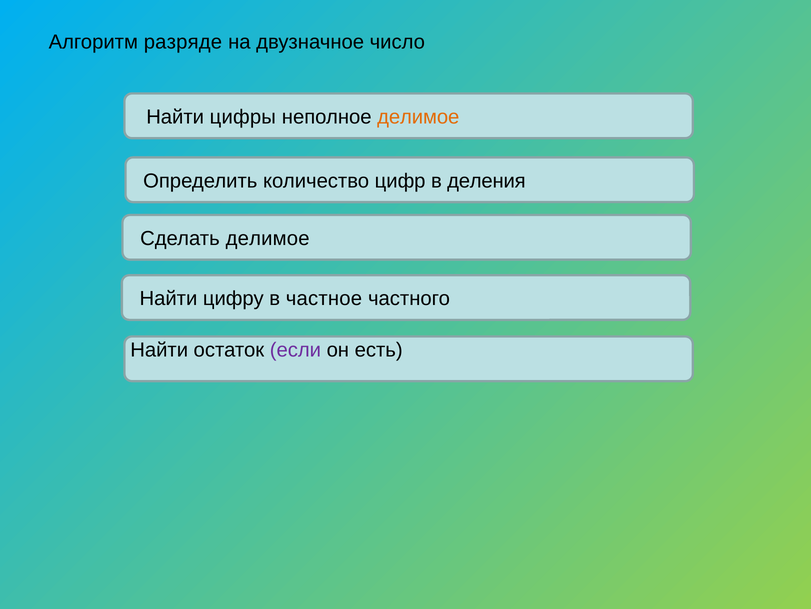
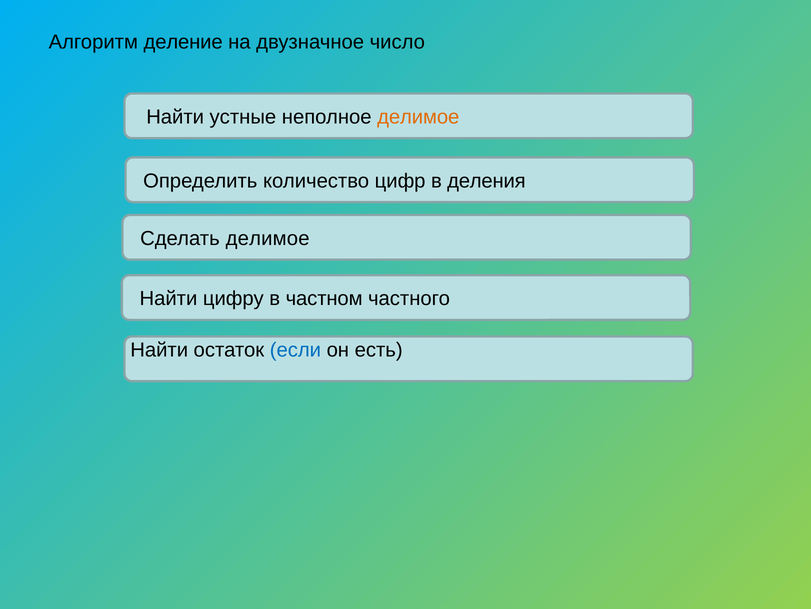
разряде: разряде -> деление
цифры: цифры -> устные
частное: частное -> частном
если colour: purple -> blue
